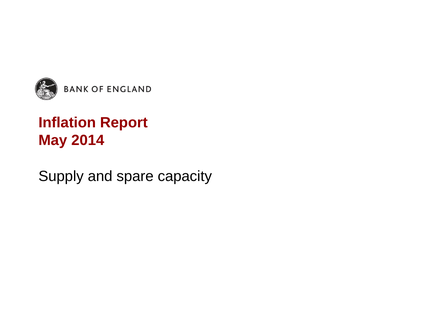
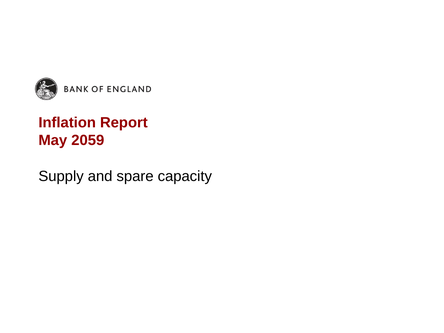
2014: 2014 -> 2059
